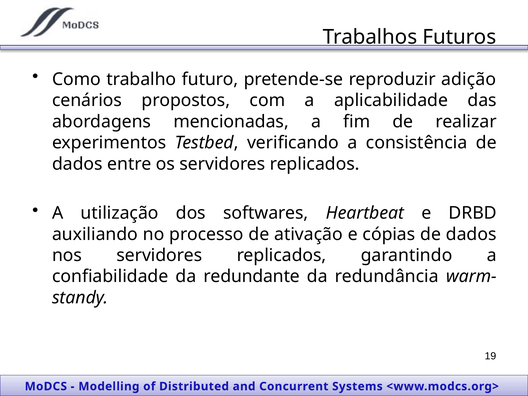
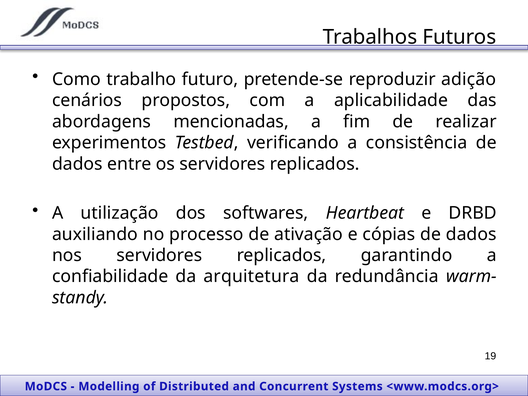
redundante: redundante -> arquitetura
